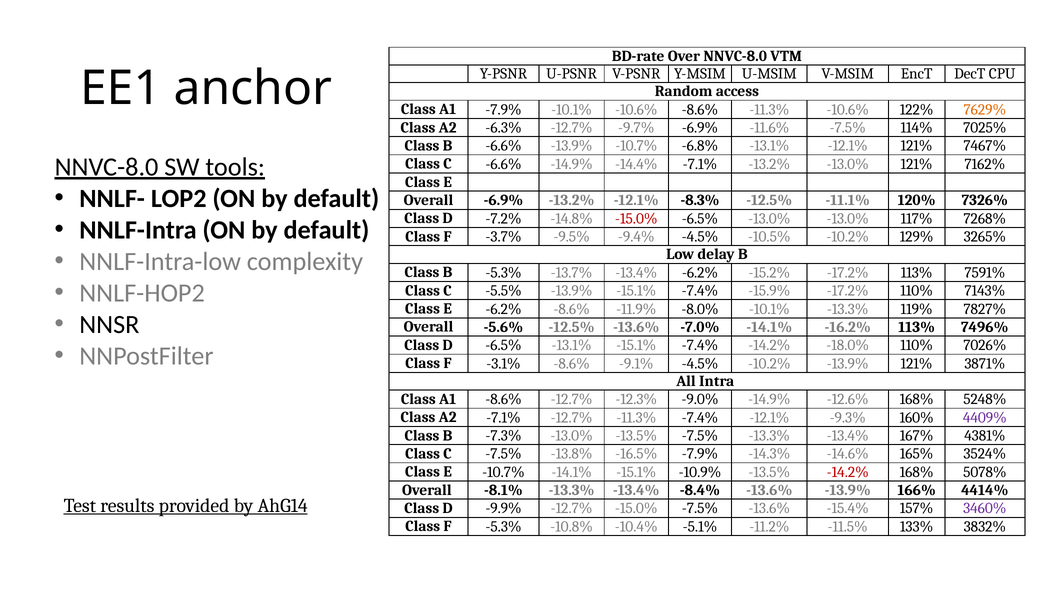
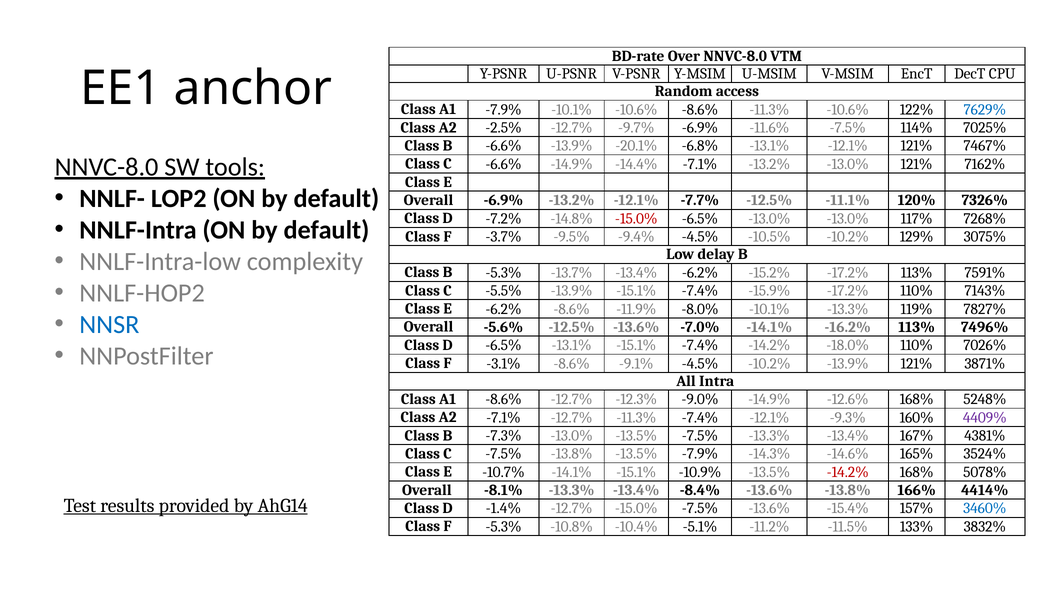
7629% colour: orange -> blue
-6.3%: -6.3% -> -2.5%
-13.9% -10.7%: -10.7% -> -20.1%
-8.3%: -8.3% -> -7.7%
3265%: 3265% -> 3075%
NNSR colour: black -> blue
-13.8% -16.5%: -16.5% -> -13.5%
-13.6% -13.9%: -13.9% -> -13.8%
-9.9%: -9.9% -> -1.4%
3460% colour: purple -> blue
